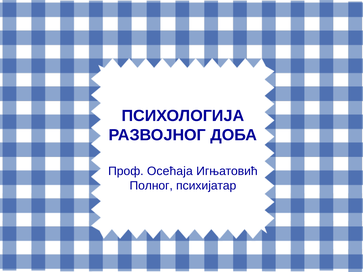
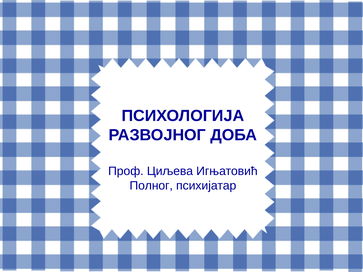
Осећаја: Осећаја -> Циљева
